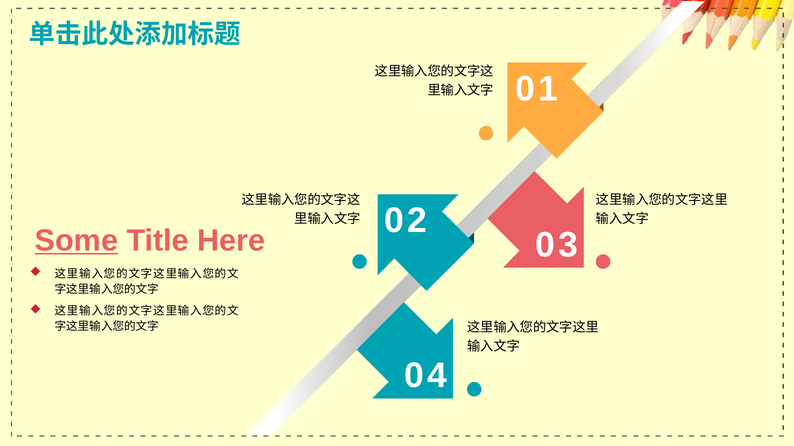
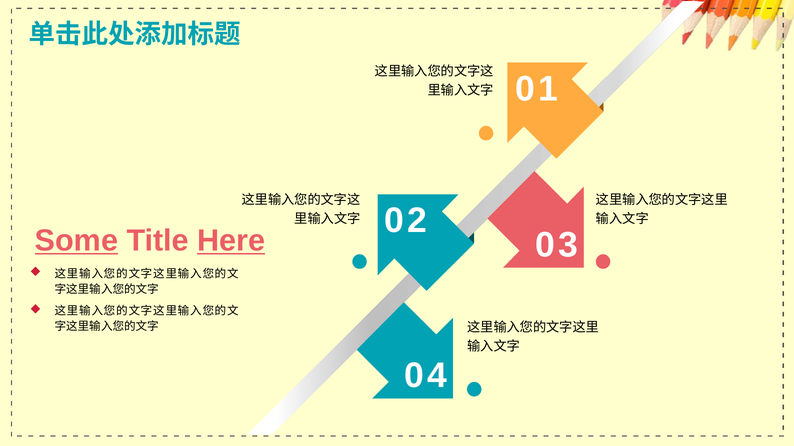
Here underline: none -> present
